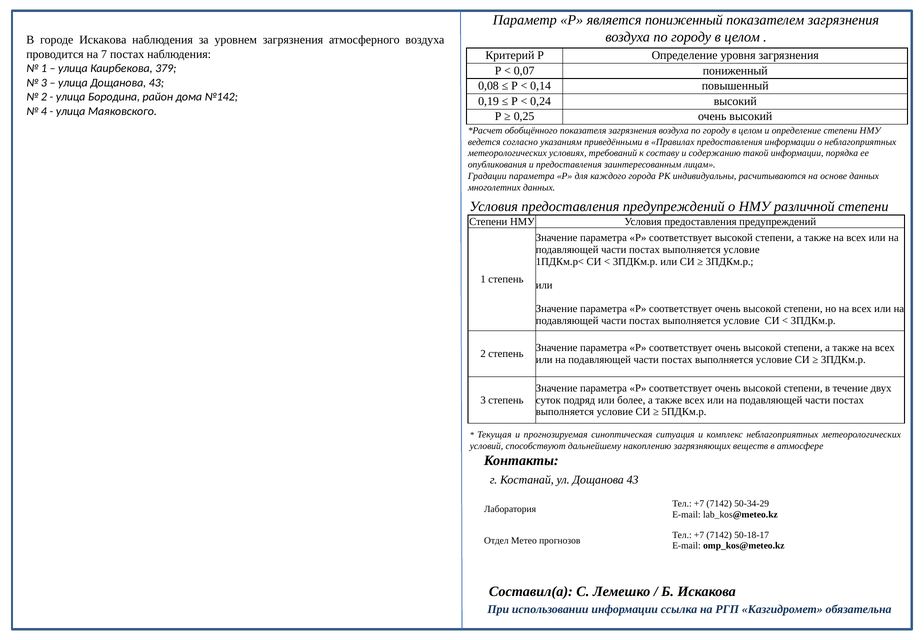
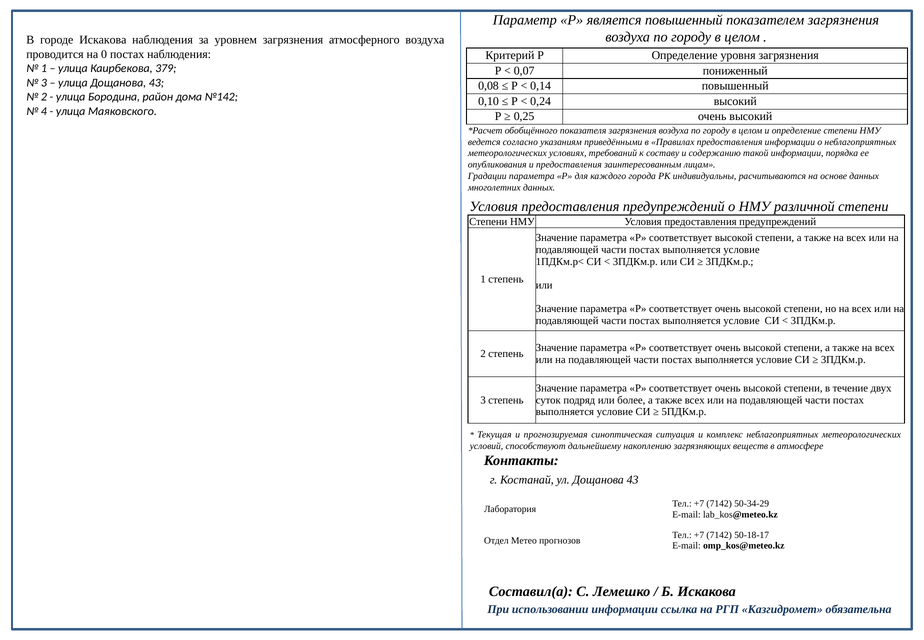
является пониженный: пониженный -> повышенный
7: 7 -> 0
0,19: 0,19 -> 0,10
